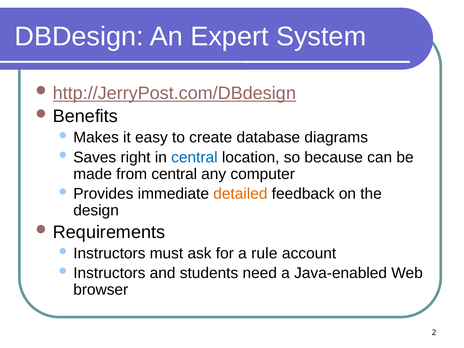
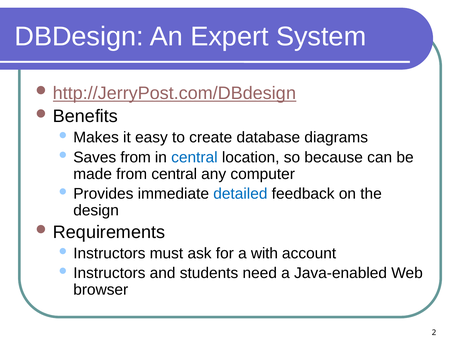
Saves right: right -> from
detailed colour: orange -> blue
rule: rule -> with
